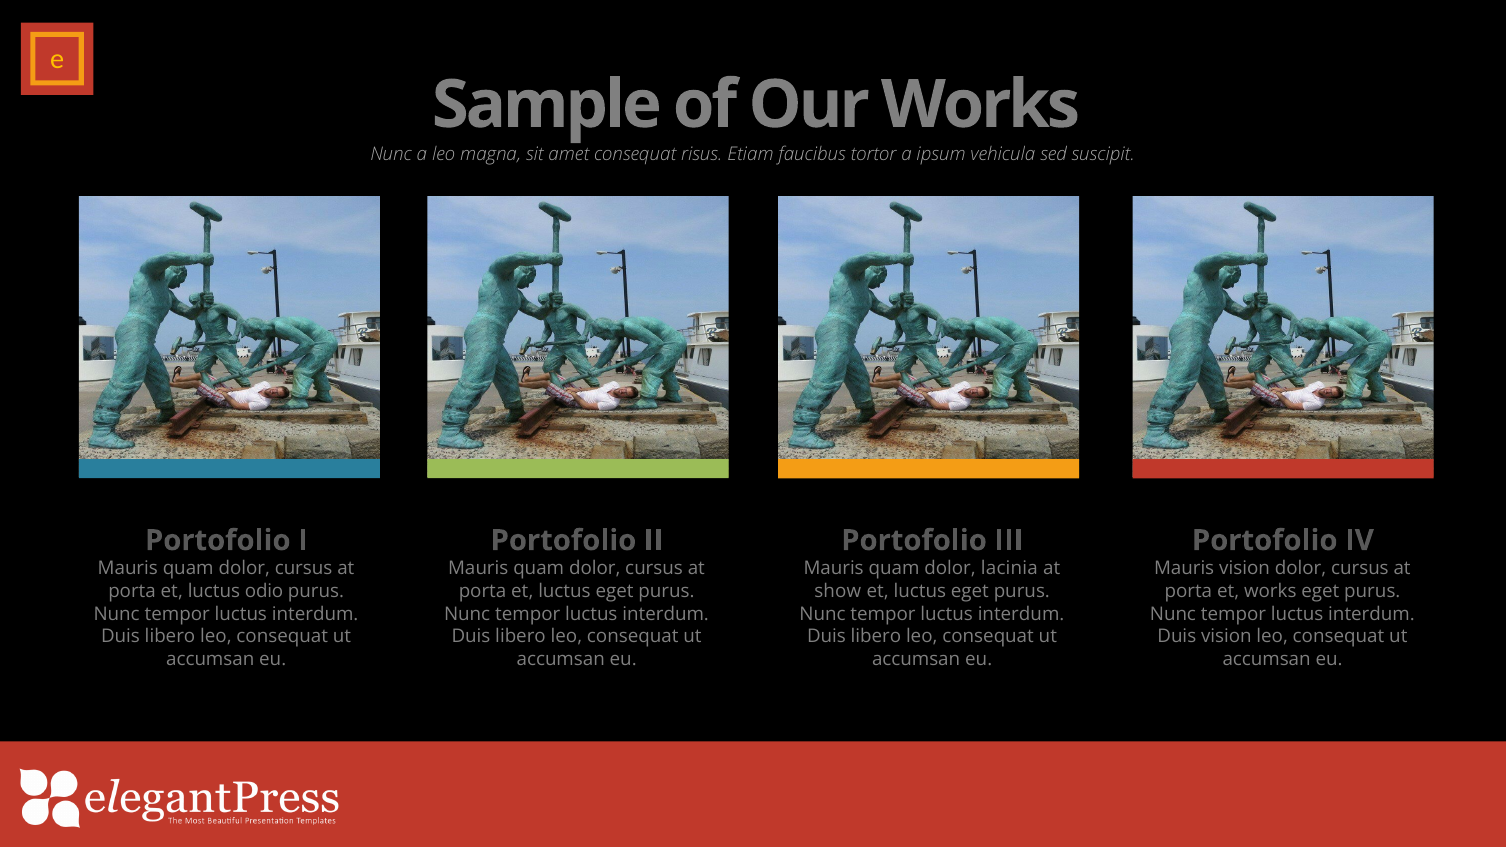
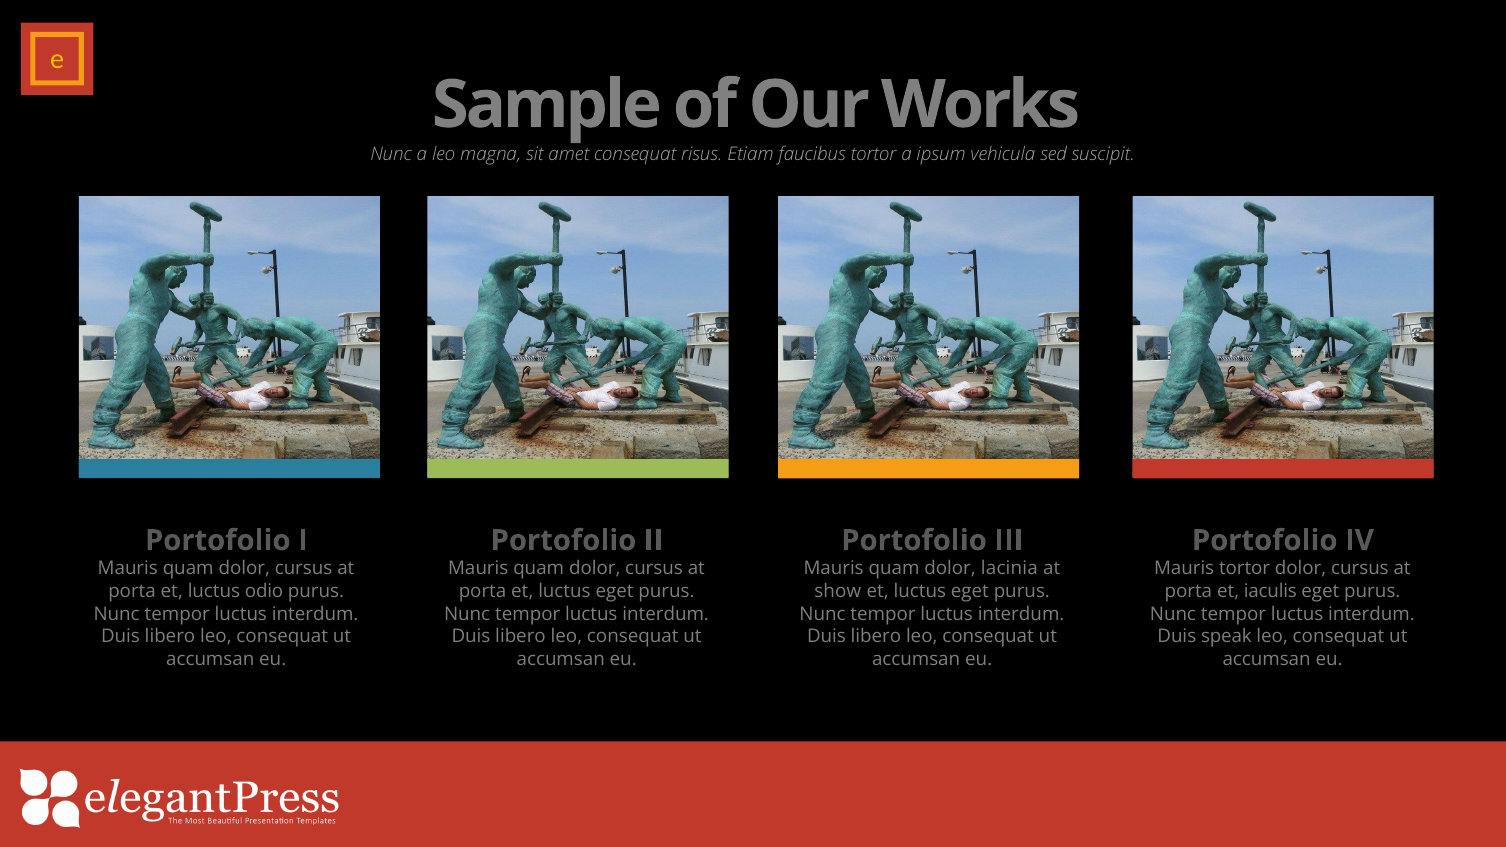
Mauris vision: vision -> tortor
et works: works -> iaculis
Duis vision: vision -> speak
